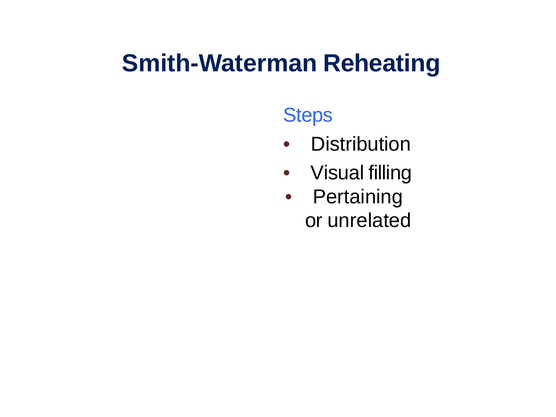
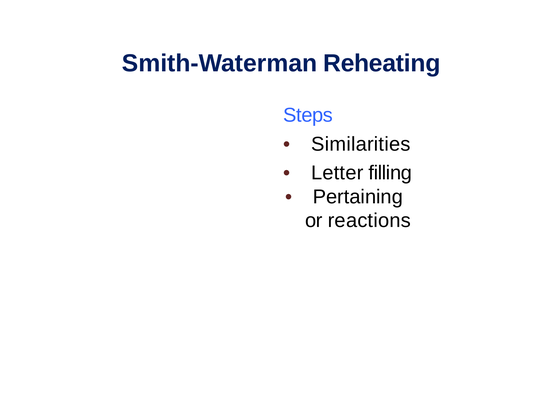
Distribution: Distribution -> Similarities
Visual: Visual -> Letter
unrelated: unrelated -> reactions
